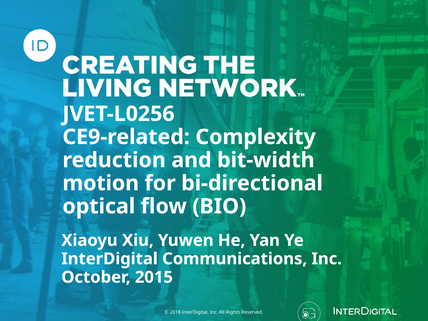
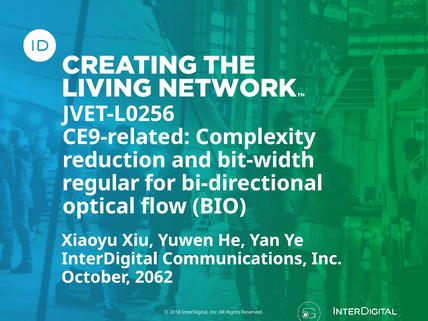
motion: motion -> regular
2015: 2015 -> 2062
